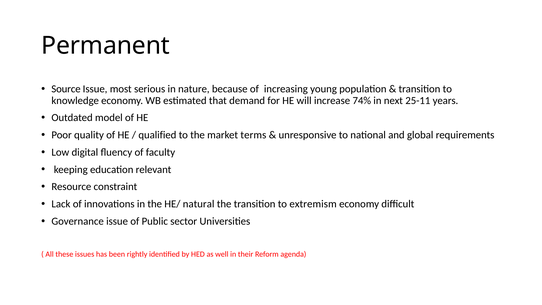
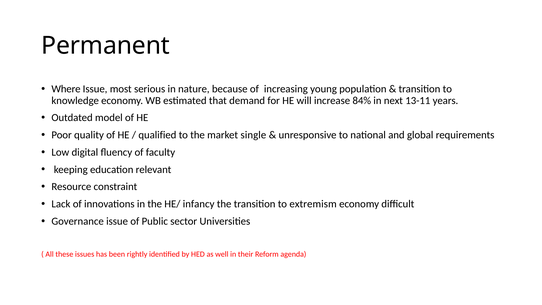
Source: Source -> Where
74%: 74% -> 84%
25-11: 25-11 -> 13-11
terms: terms -> single
natural: natural -> infancy
